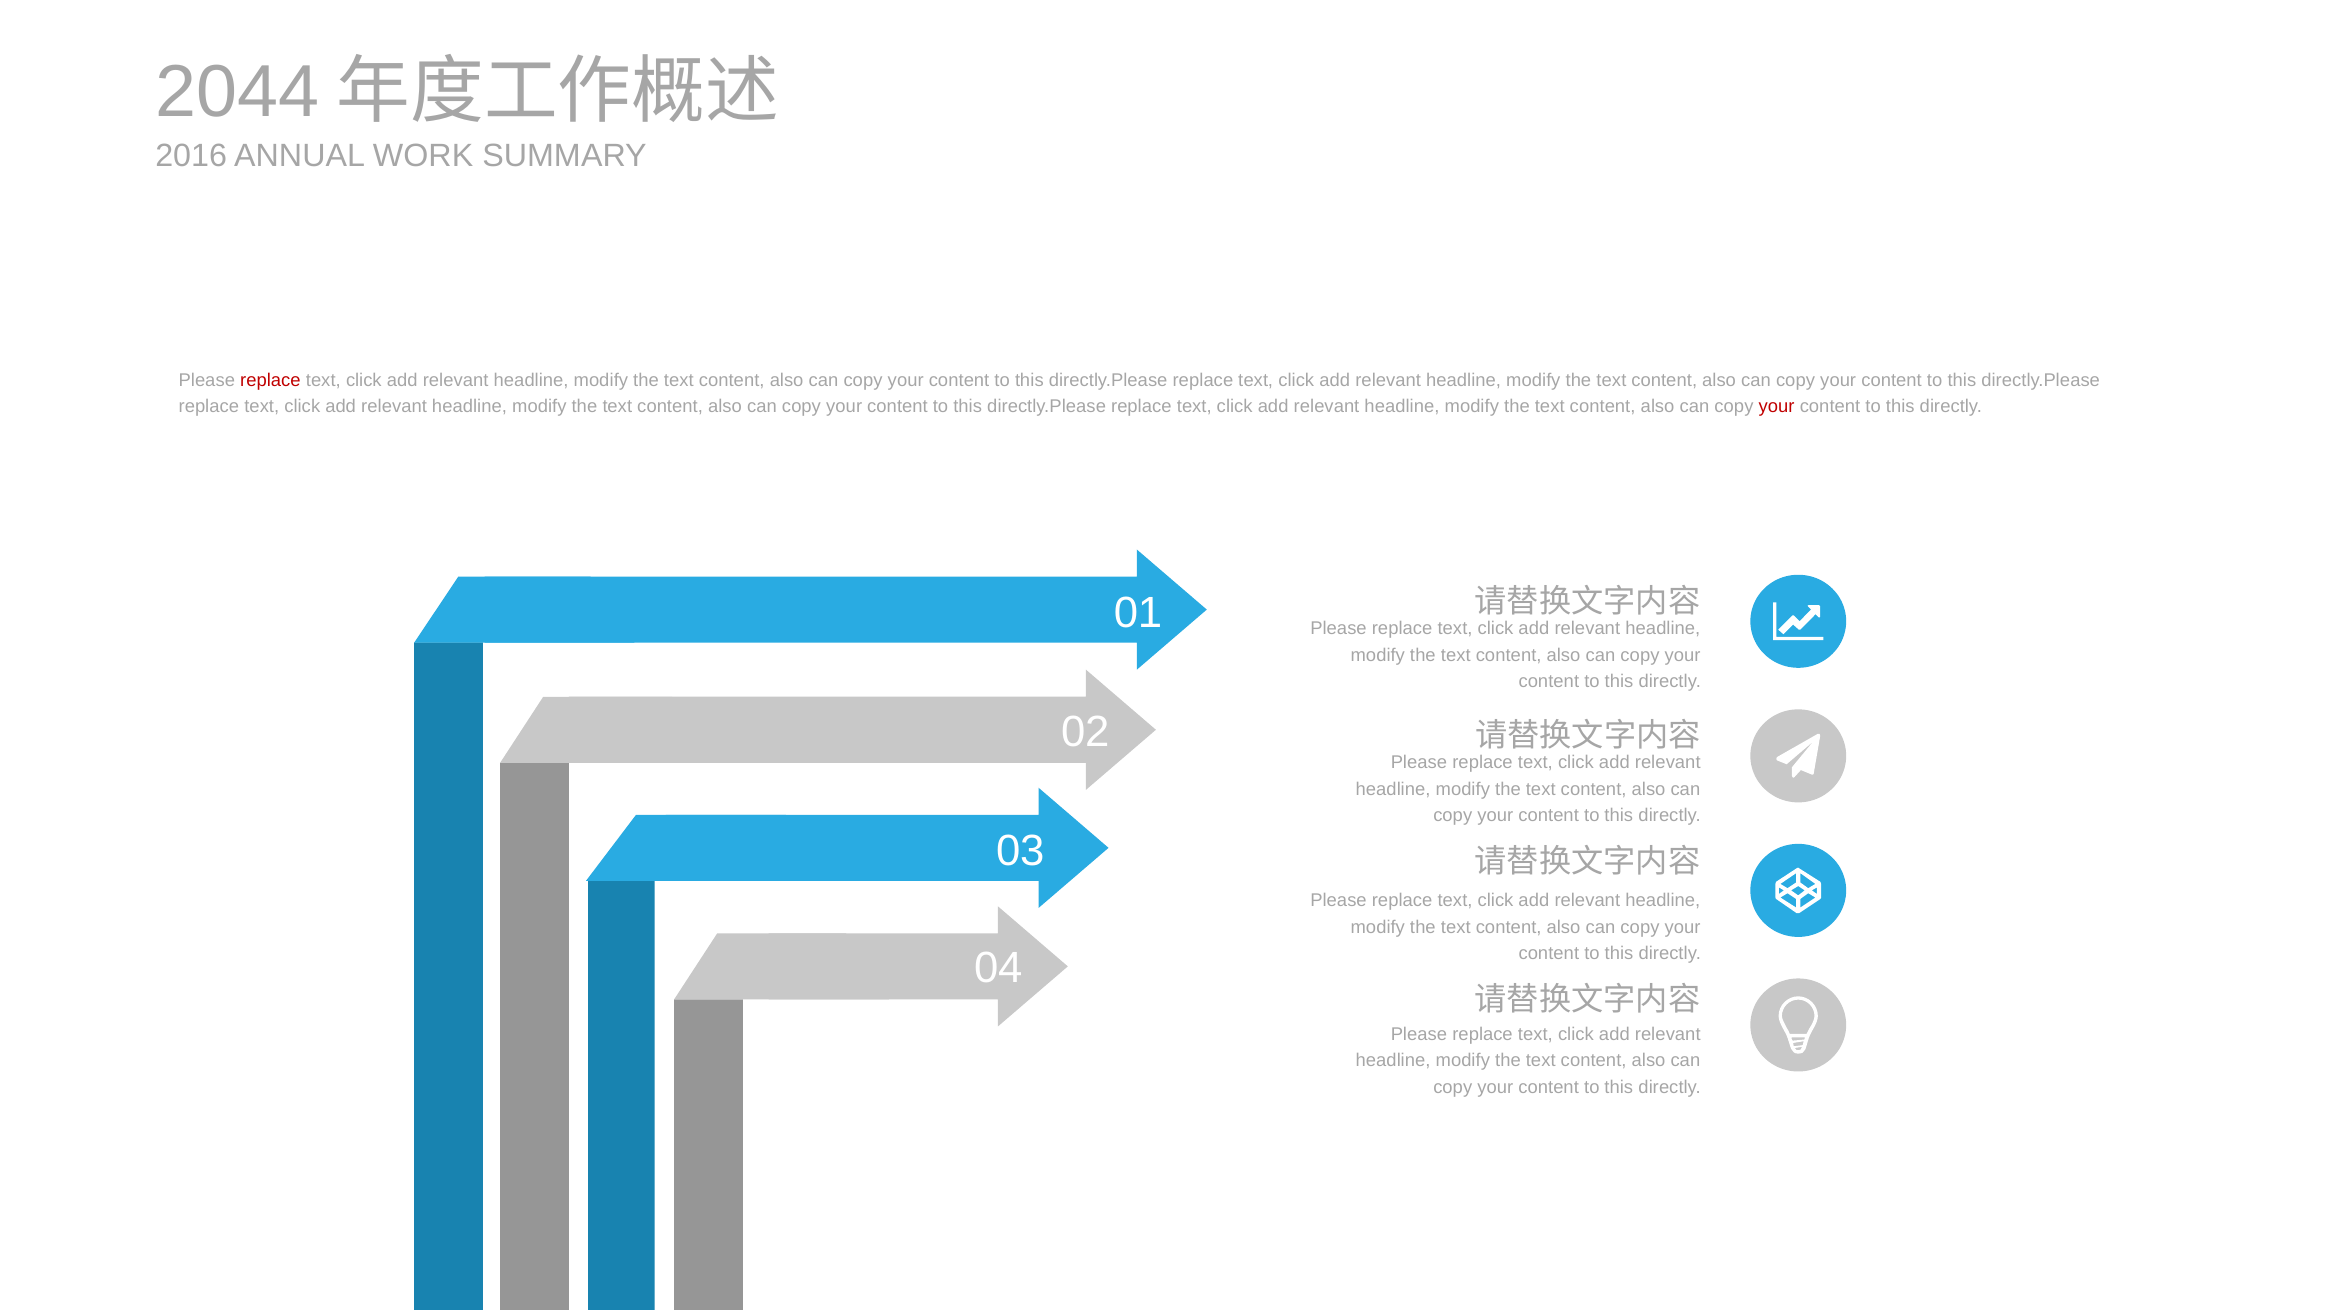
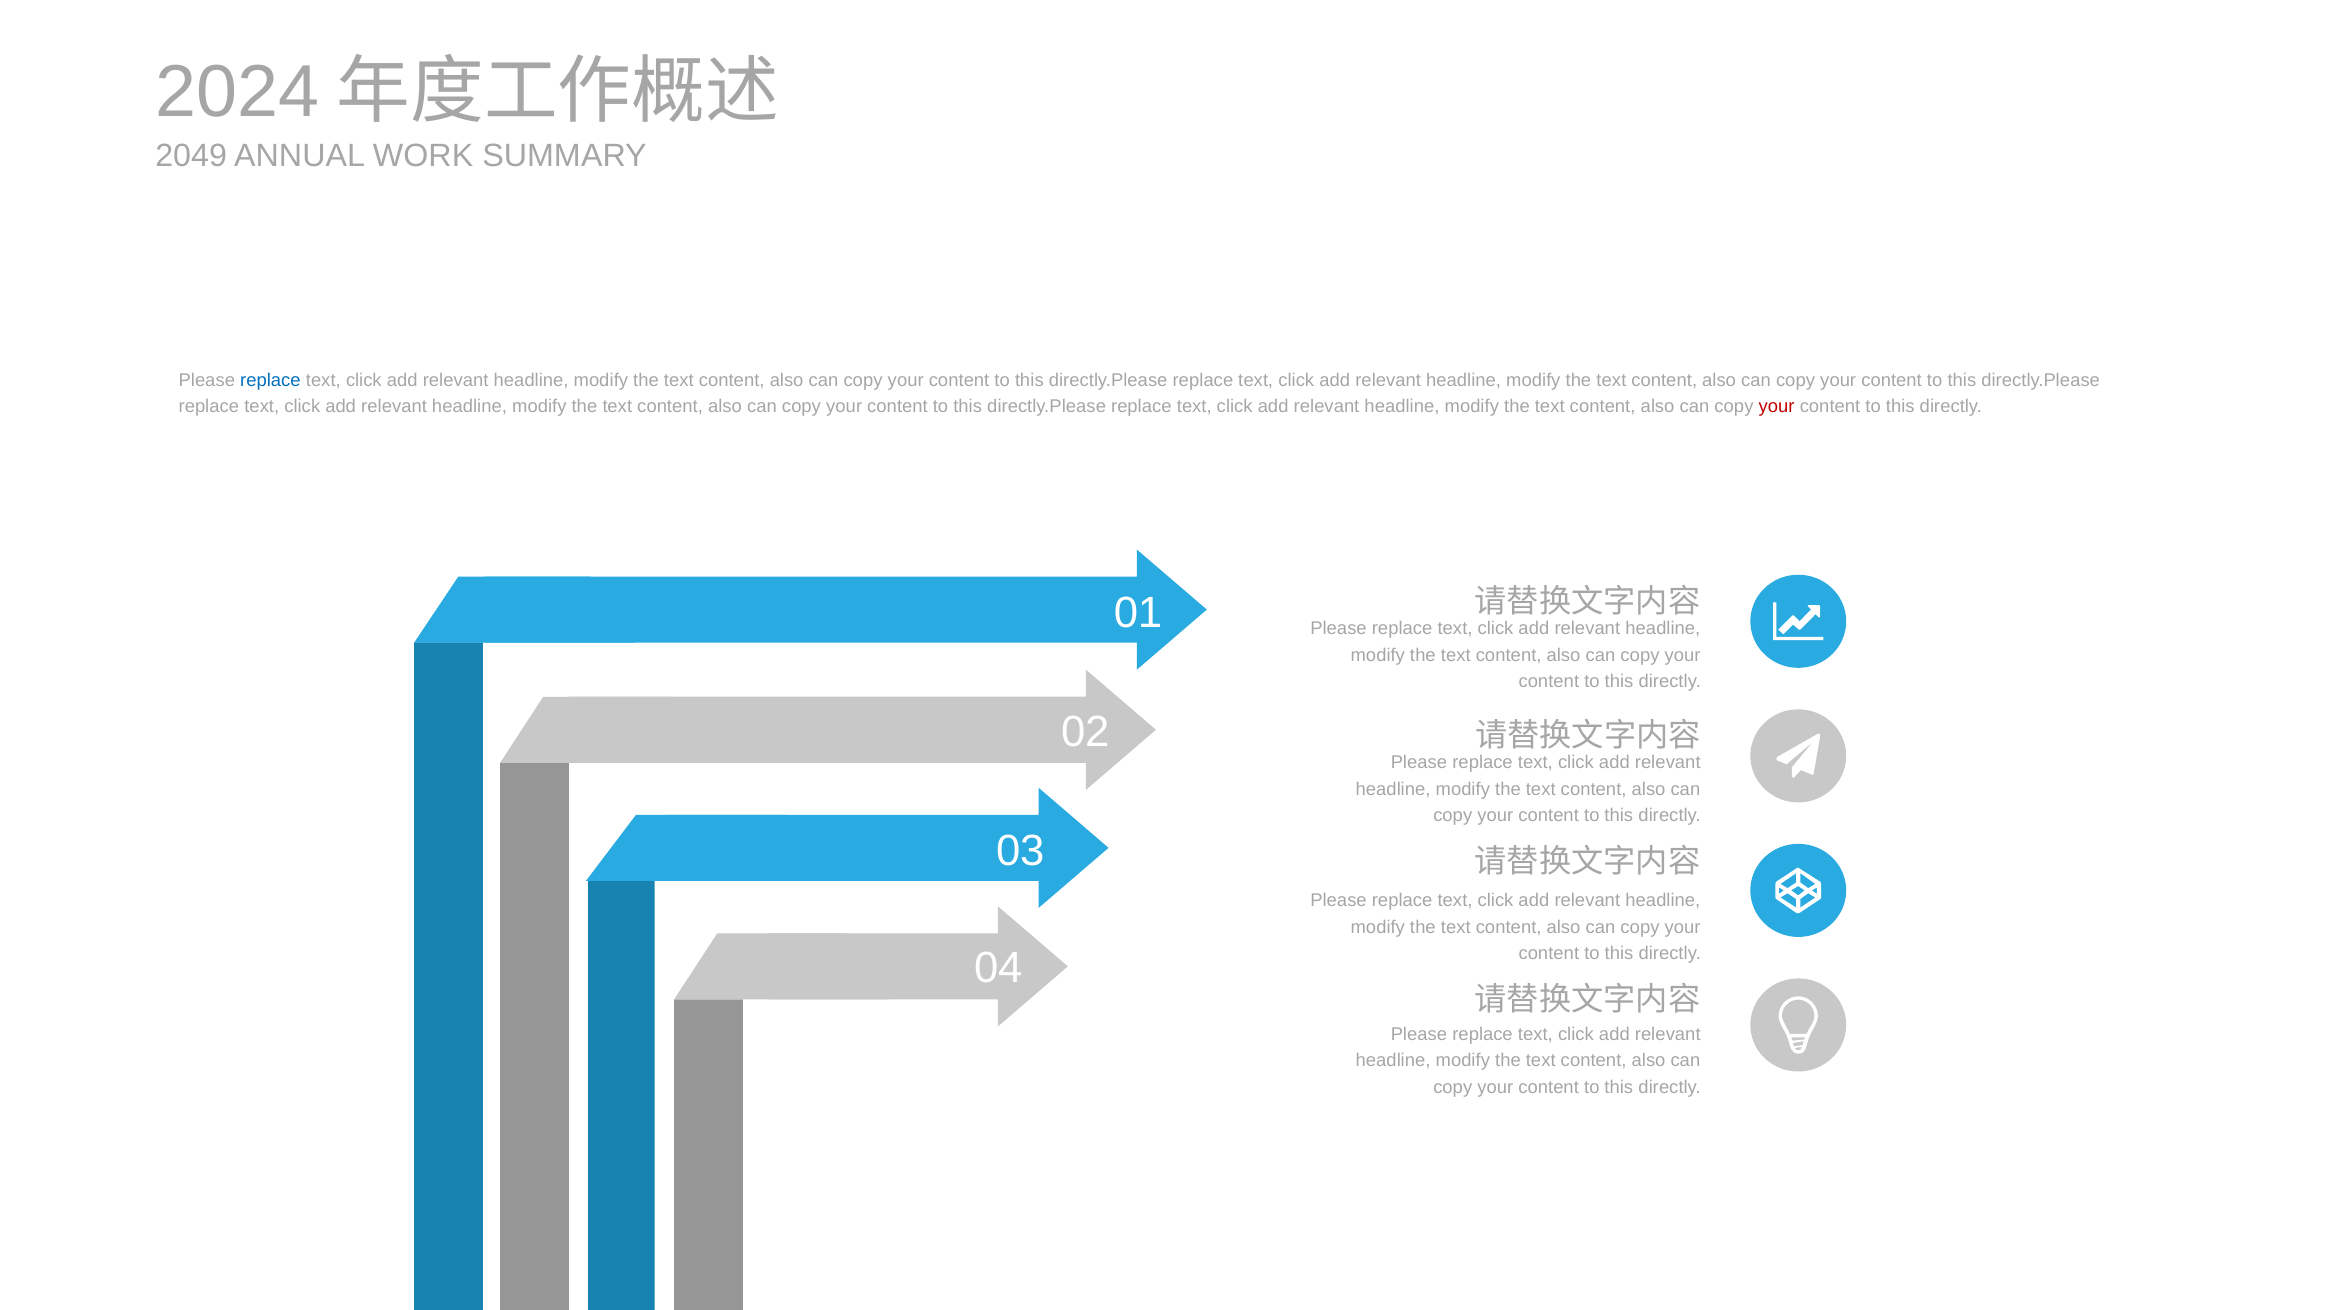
2044: 2044 -> 2024
2016: 2016 -> 2049
replace at (270, 380) colour: red -> blue
